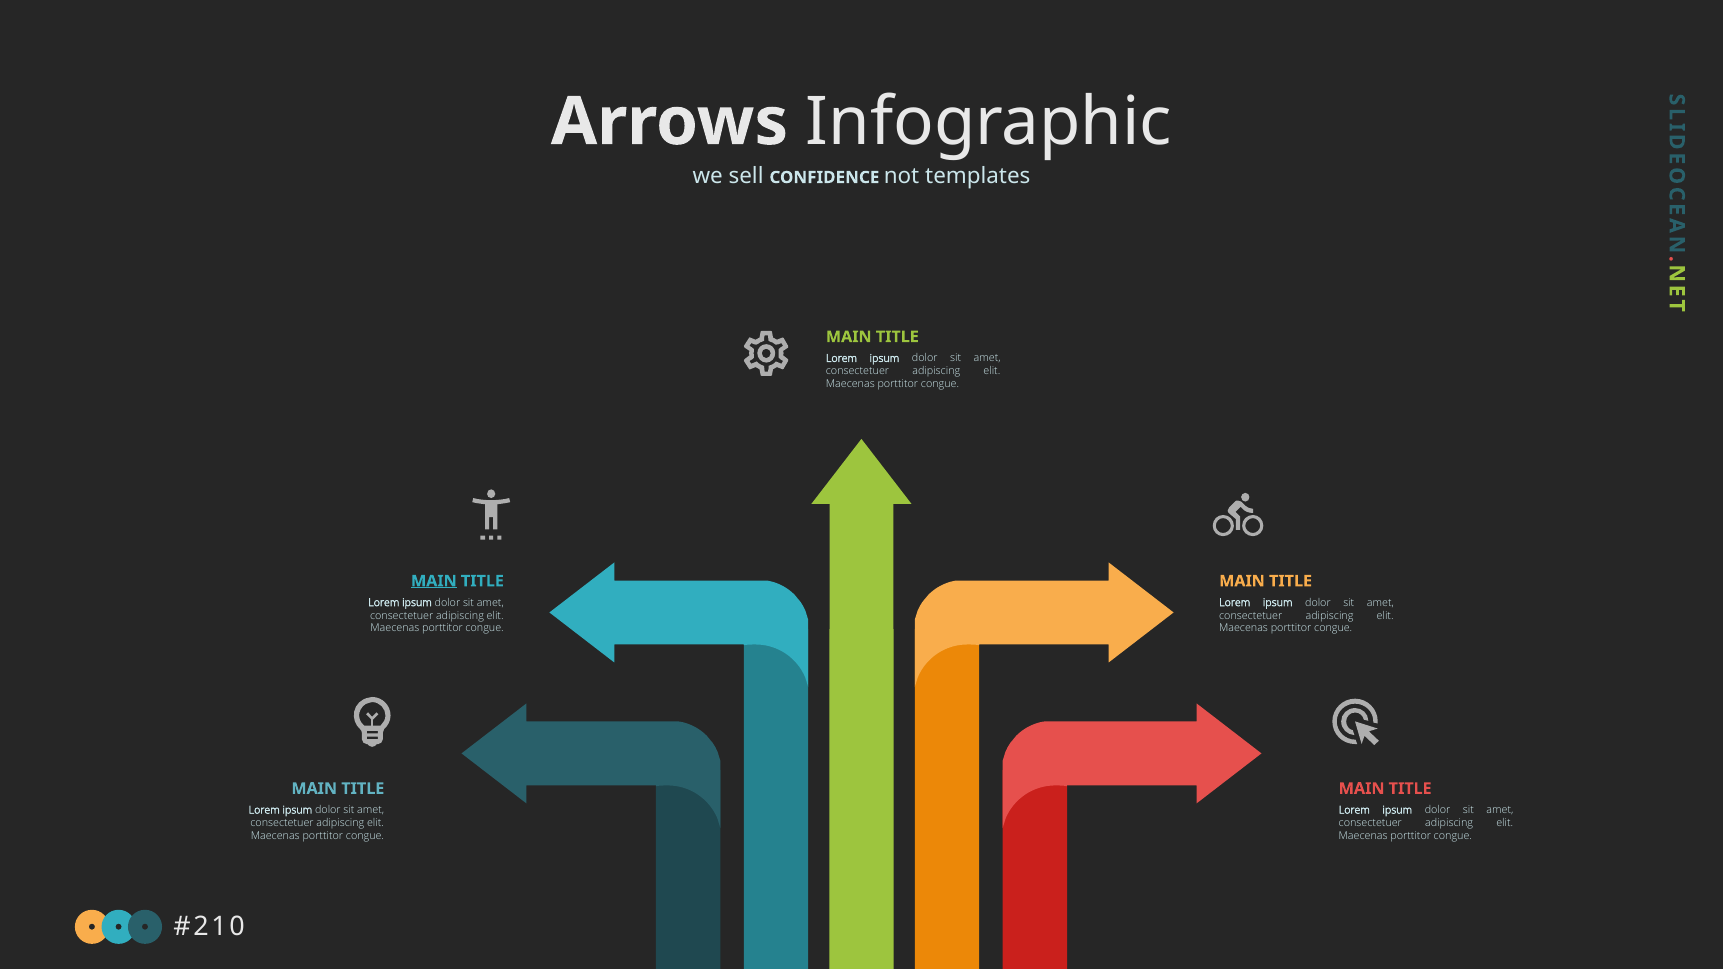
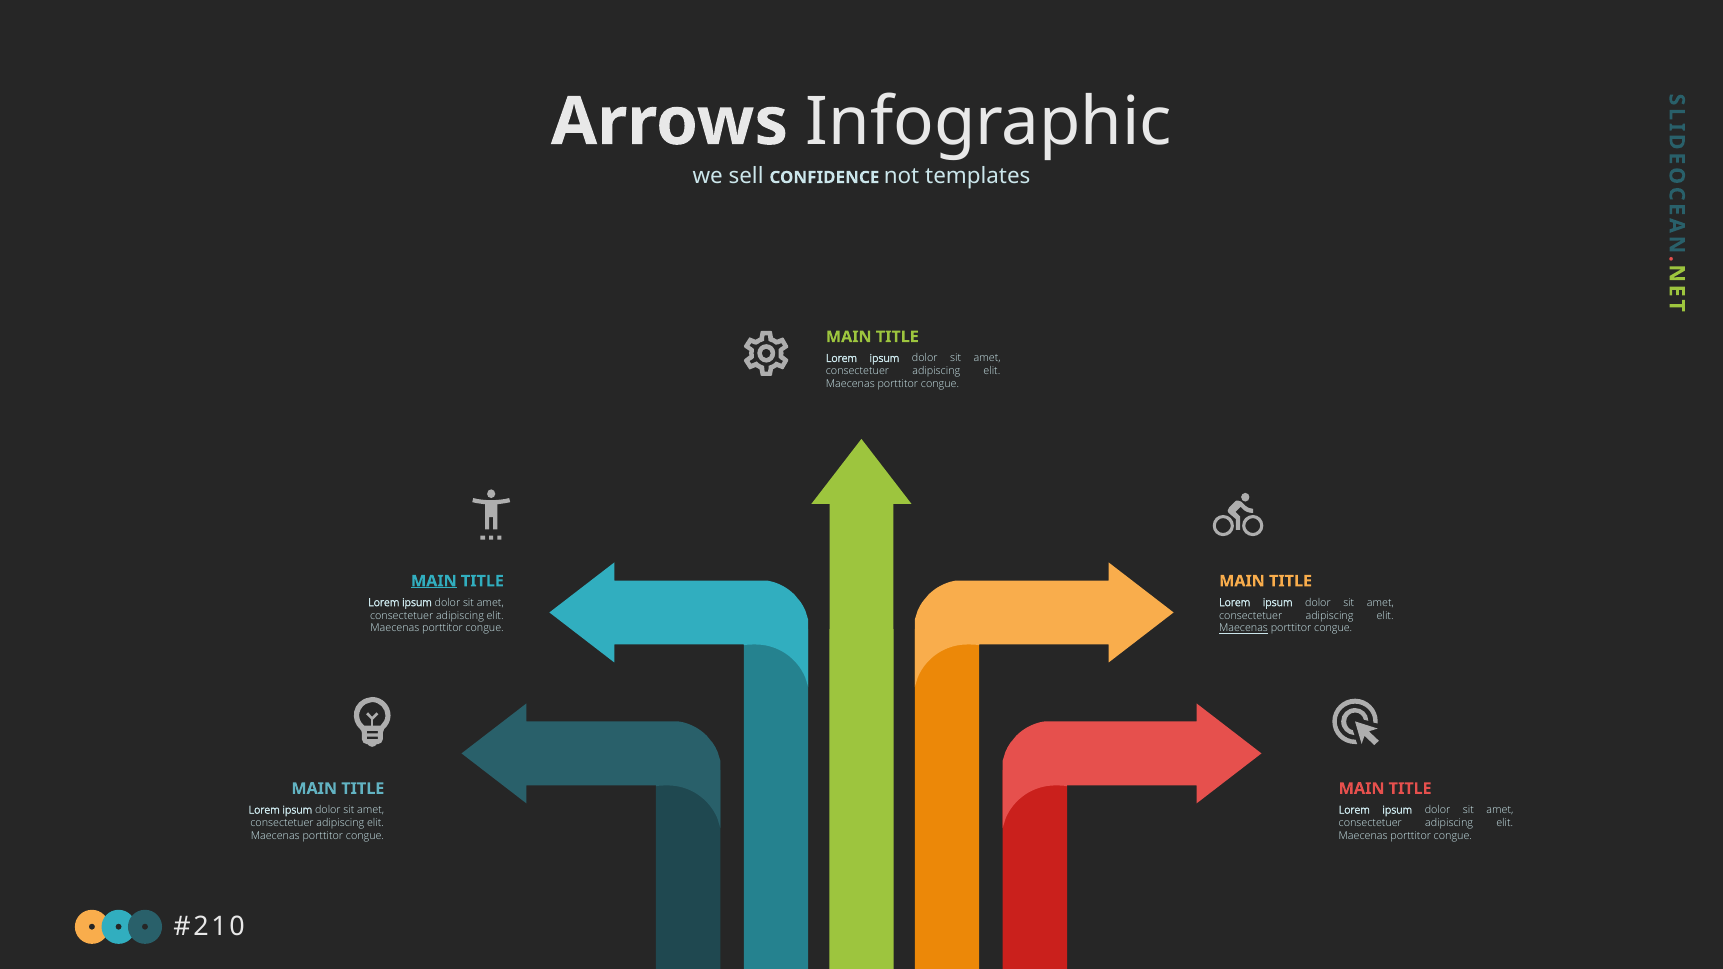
Maecenas at (1244, 629) underline: none -> present
